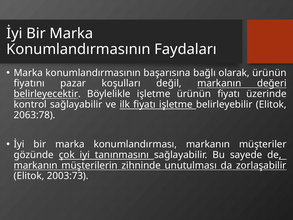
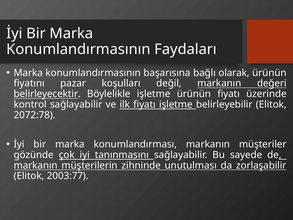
2063:78: 2063:78 -> 2072:78
2003:73: 2003:73 -> 2003:77
